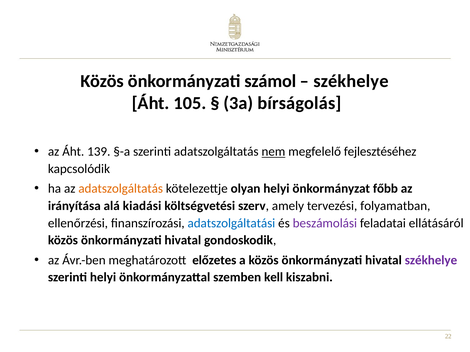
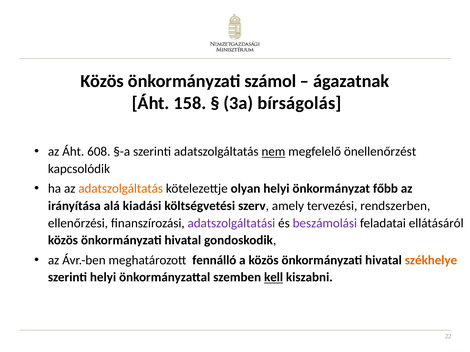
székhelye at (351, 81): székhelye -> ágazatnak
105: 105 -> 158
139: 139 -> 608
fejlesztéséhez: fejlesztéséhez -> önellenőrzést
folyamatban: folyamatban -> rendszerben
adatszolgáltatási colour: blue -> purple
előzetes: előzetes -> fennálló
székhelye at (431, 260) colour: purple -> orange
kell underline: none -> present
